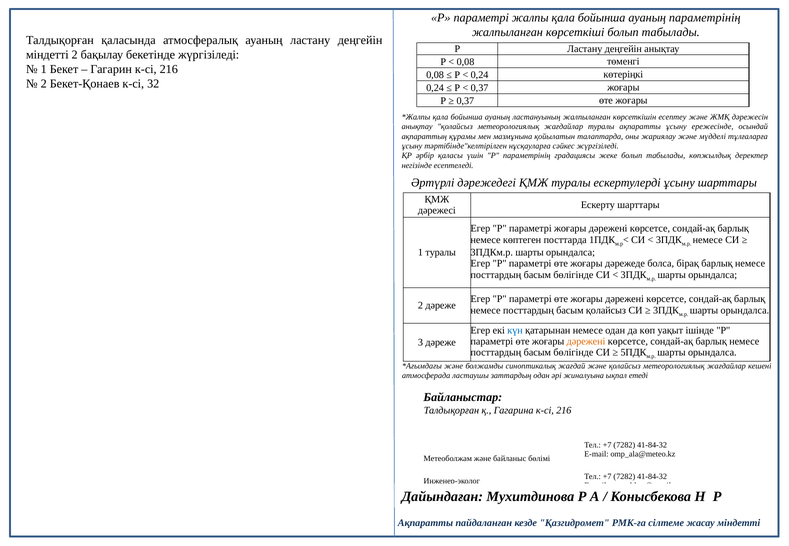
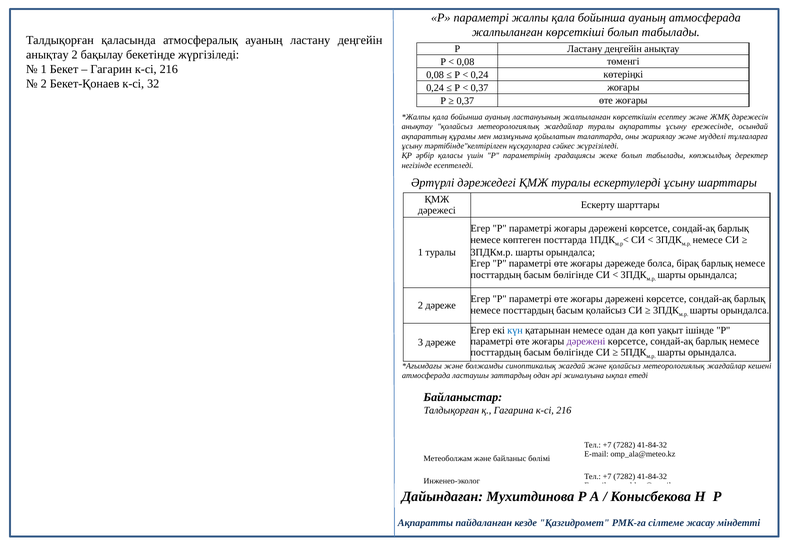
ауаның параметрінің: параметрінің -> атмосферада
міндетті at (47, 55): міндетті -> анықтау
дәрежені at (586, 342) colour: orange -> purple
